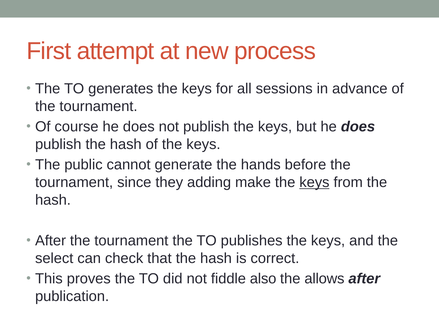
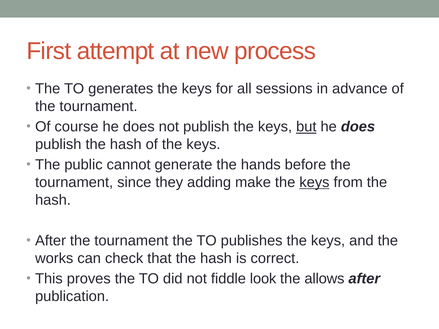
but underline: none -> present
select: select -> works
also: also -> look
